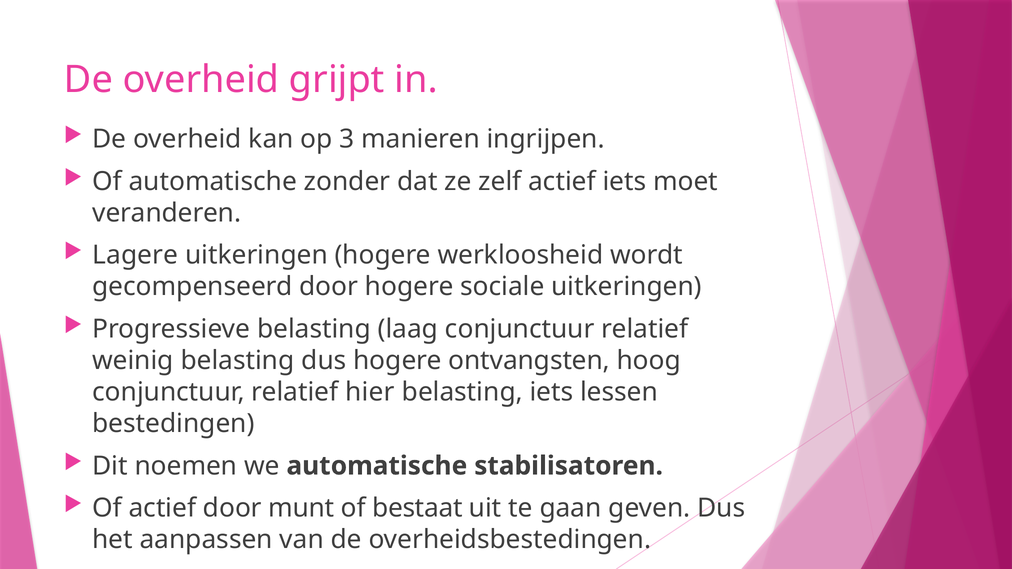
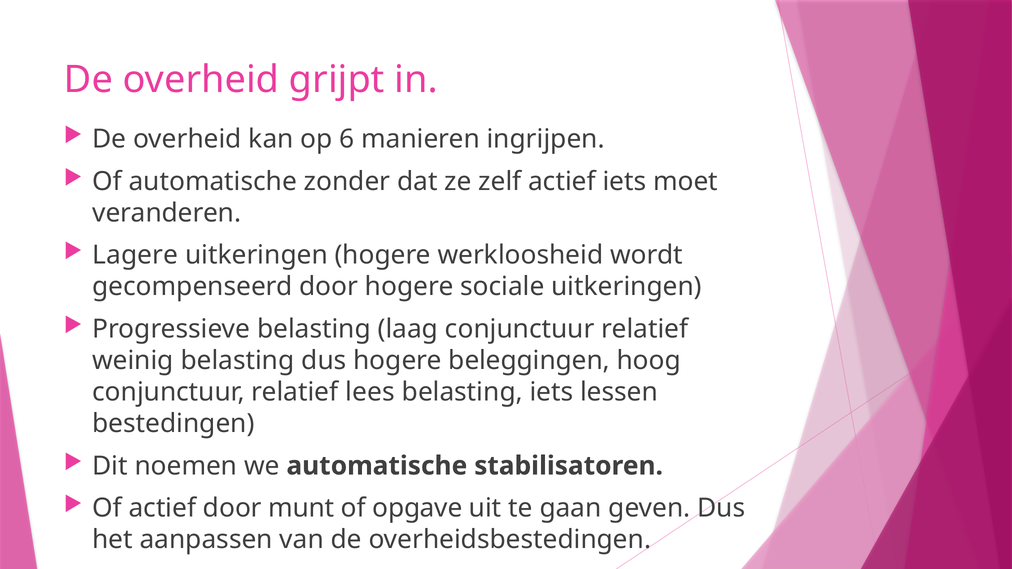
3: 3 -> 6
ontvangsten: ontvangsten -> beleggingen
hier: hier -> lees
bestaat: bestaat -> opgave
